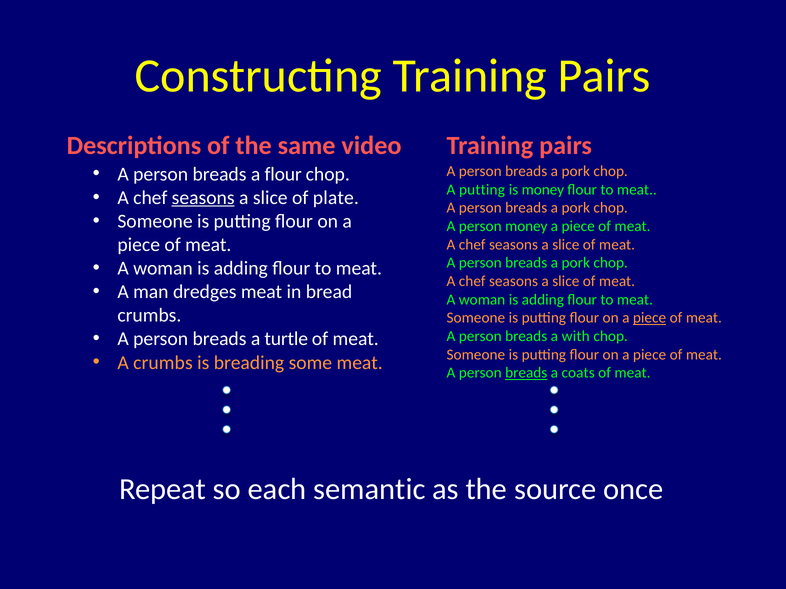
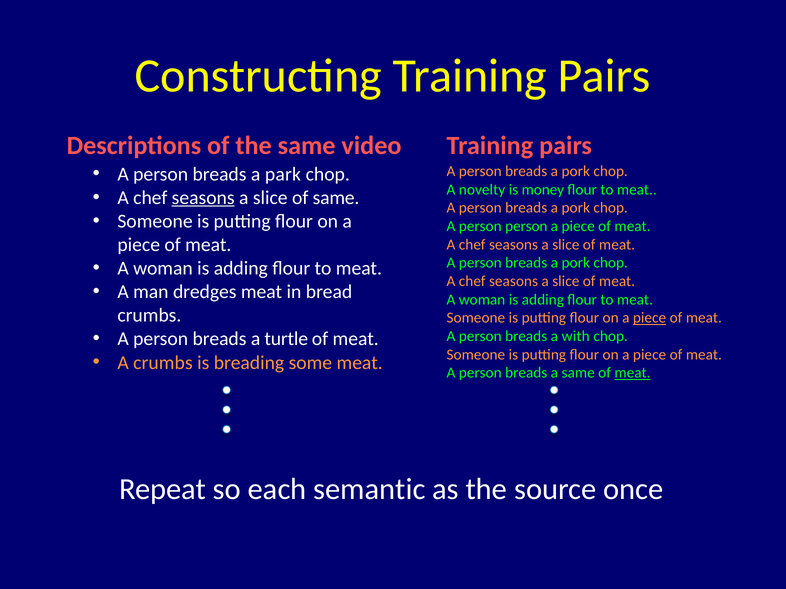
a flour: flour -> park
A putting: putting -> novelty
of plate: plate -> same
person money: money -> person
breads at (526, 373) underline: present -> none
a coats: coats -> same
meat at (632, 373) underline: none -> present
